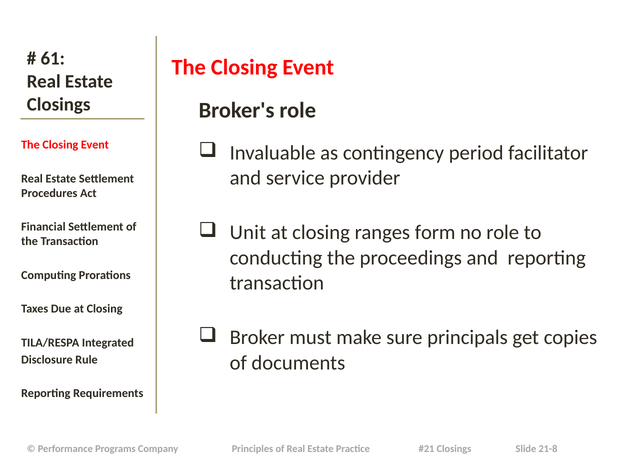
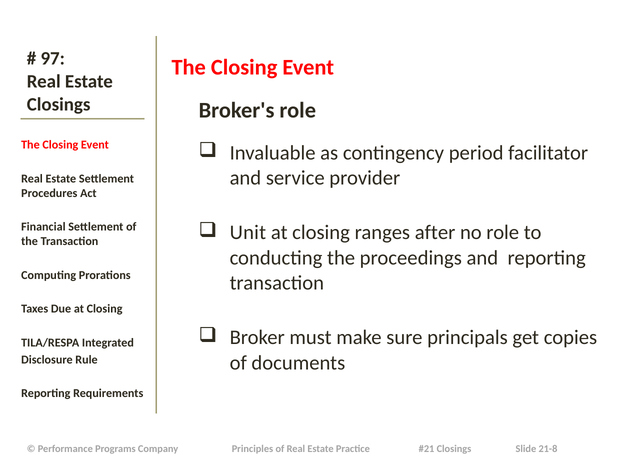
61: 61 -> 97
form: form -> after
